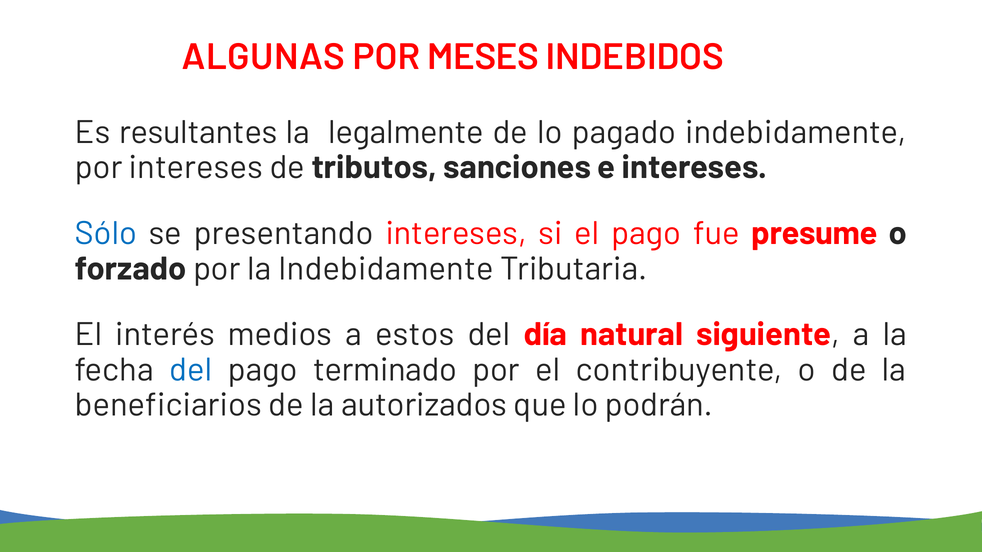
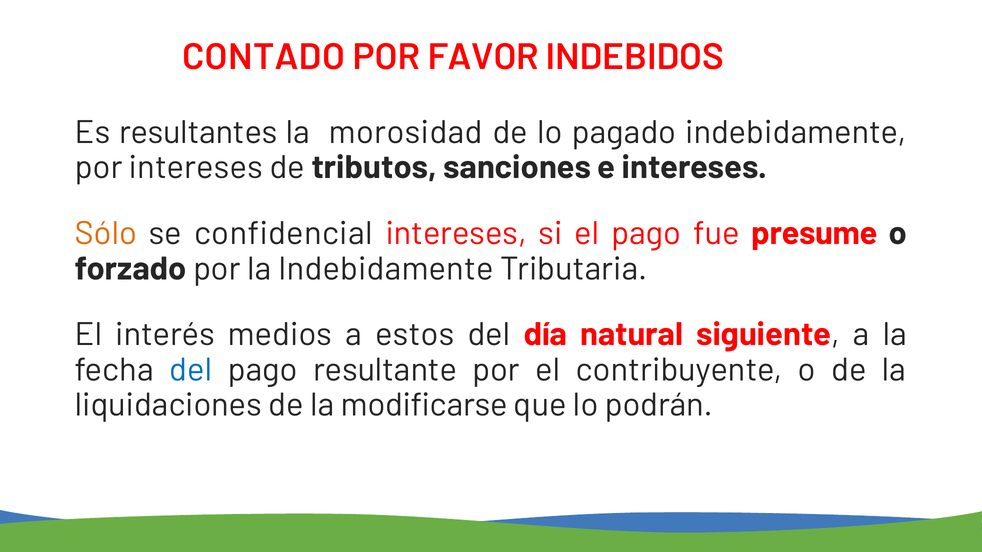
ALGUNAS: ALGUNAS -> CONTADO
MESES: MESES -> FAVOR
legalmente: legalmente -> morosidad
Sólo colour: blue -> orange
presentando: presentando -> confidencial
terminado: terminado -> resultante
beneficiarios: beneficiarios -> liquidaciones
autorizados: autorizados -> modificarse
